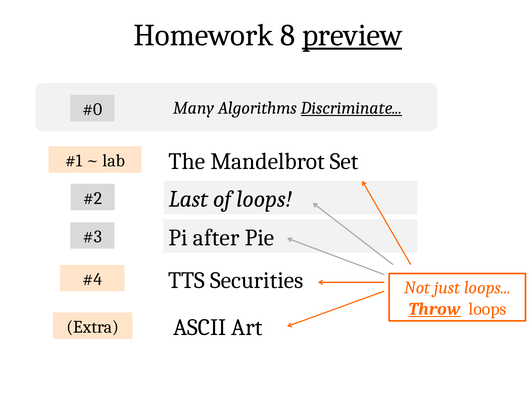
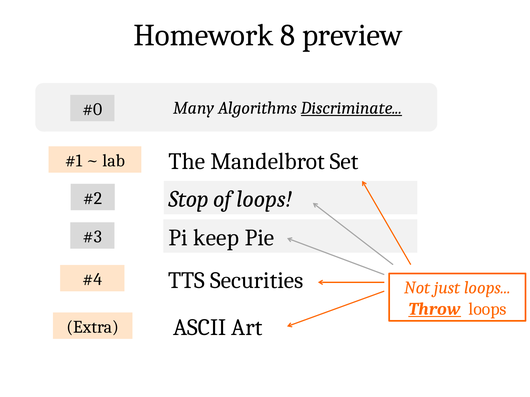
preview underline: present -> none
Last: Last -> Stop
after: after -> keep
